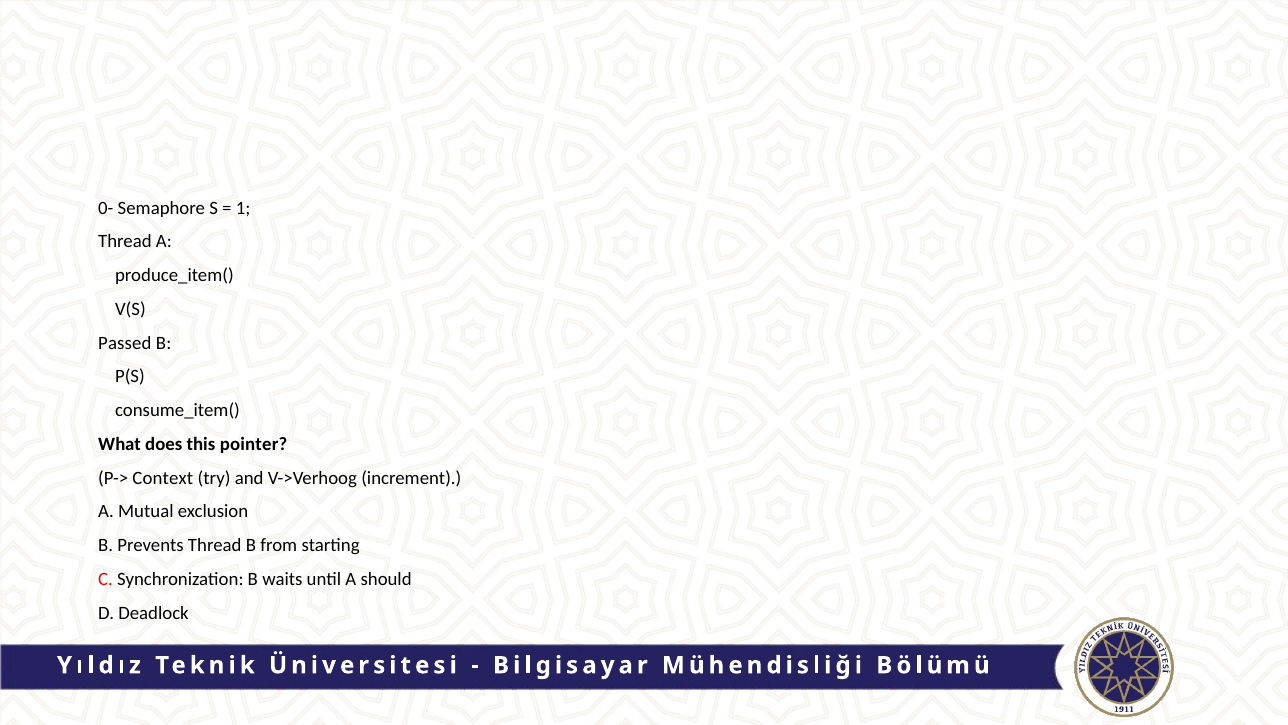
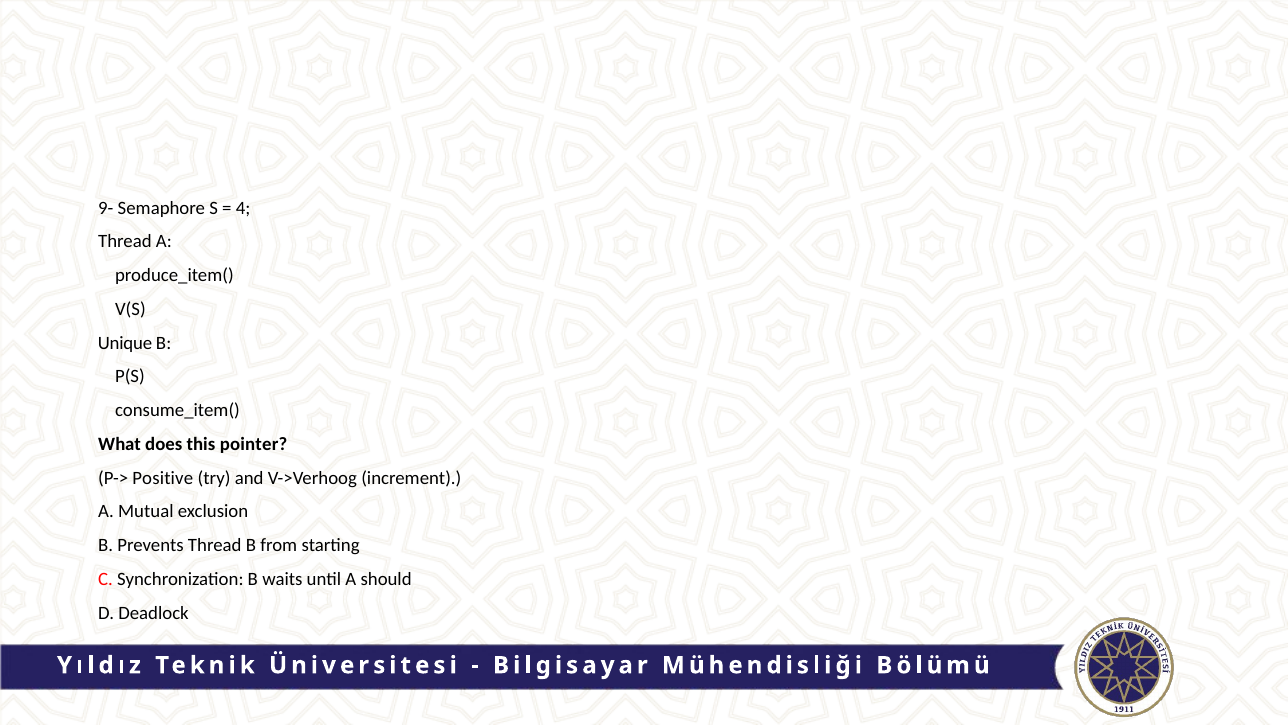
0-: 0- -> 9-
1: 1 -> 4
Passed: Passed -> Unique
Context: Context -> Positive
